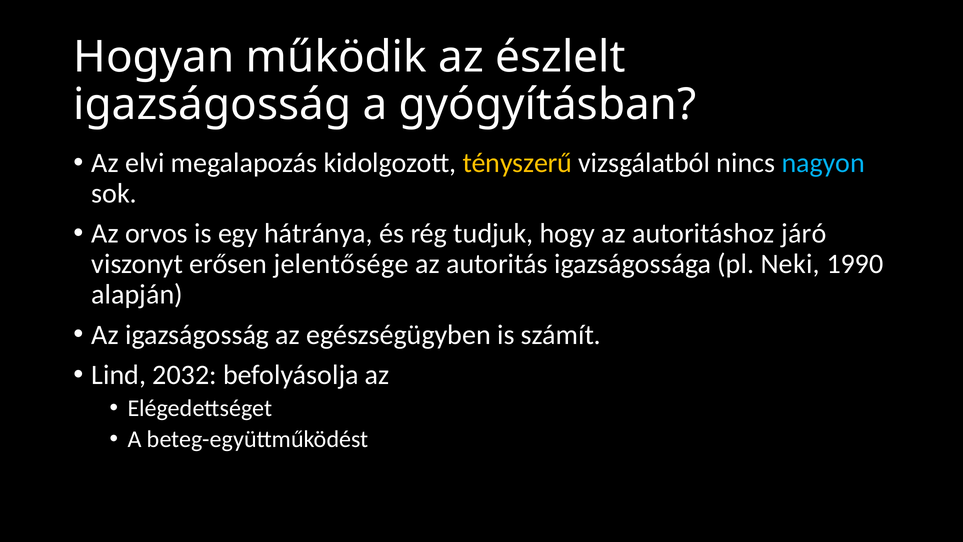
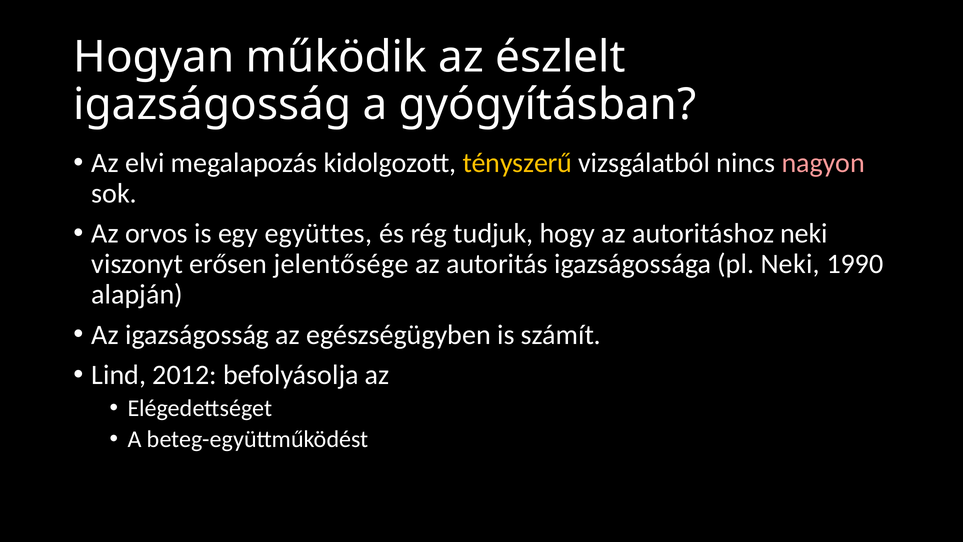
nagyon colour: light blue -> pink
hátránya: hátránya -> együttes
autoritáshoz járó: járó -> neki
2032: 2032 -> 2012
